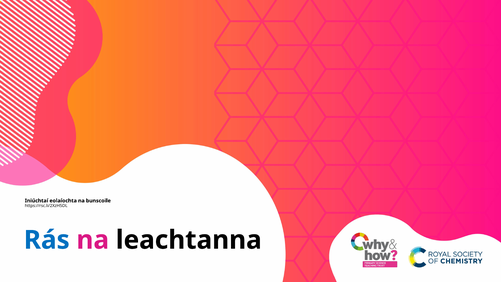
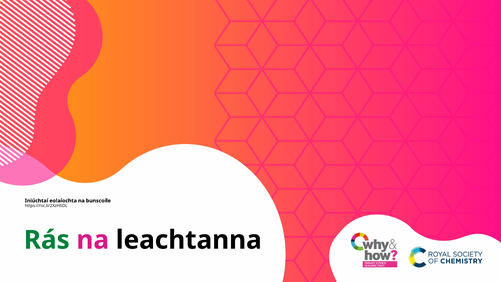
Rás colour: blue -> green
